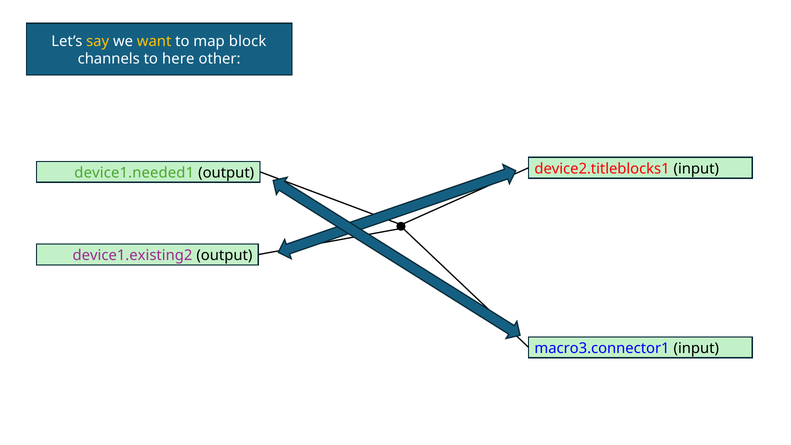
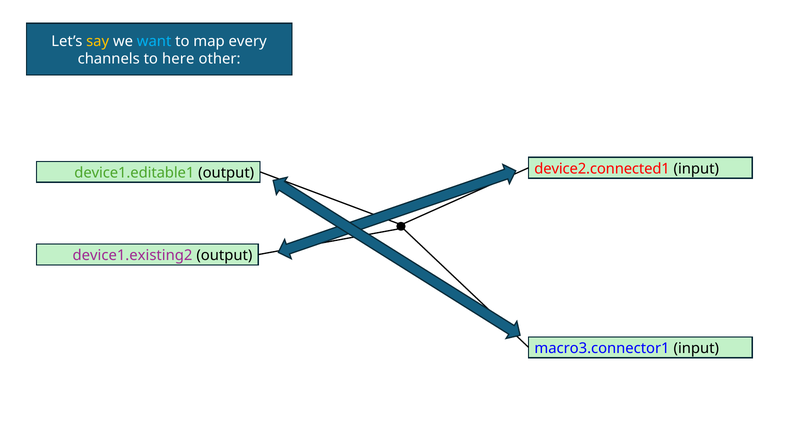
want colour: yellow -> light blue
block: block -> every
device2.titleblocks1: device2.titleblocks1 -> device2.connected1
device1.needed1: device1.needed1 -> device1.editable1
